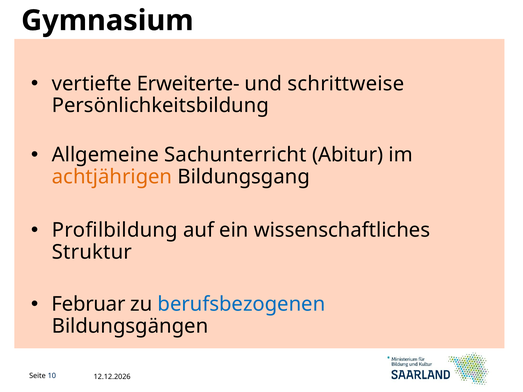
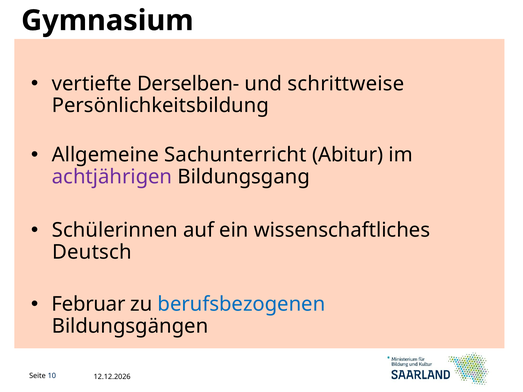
Erweiterte-: Erweiterte- -> Derselben-
achtjährigen colour: orange -> purple
Profilbildung: Profilbildung -> Schülerinnen
Struktur: Struktur -> Deutsch
